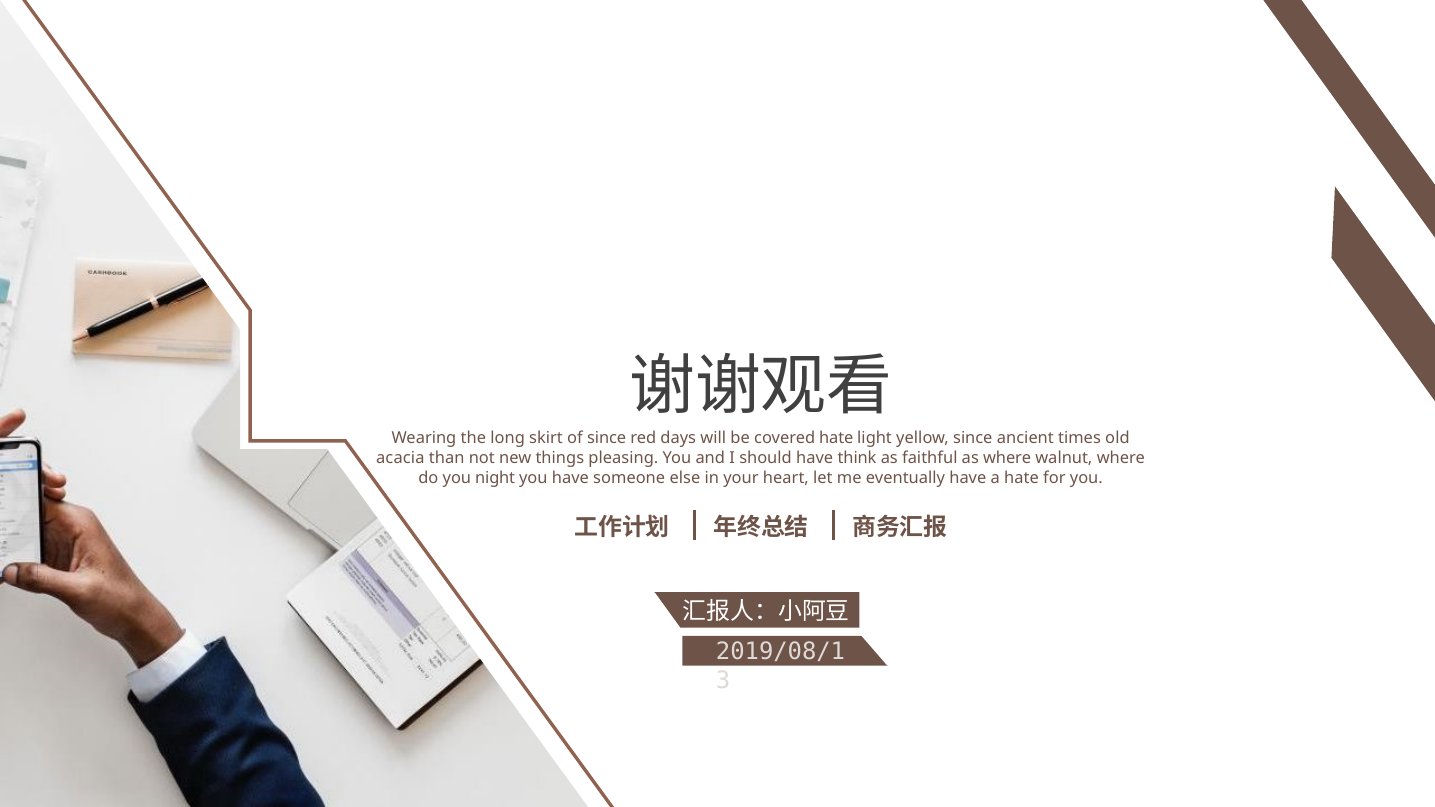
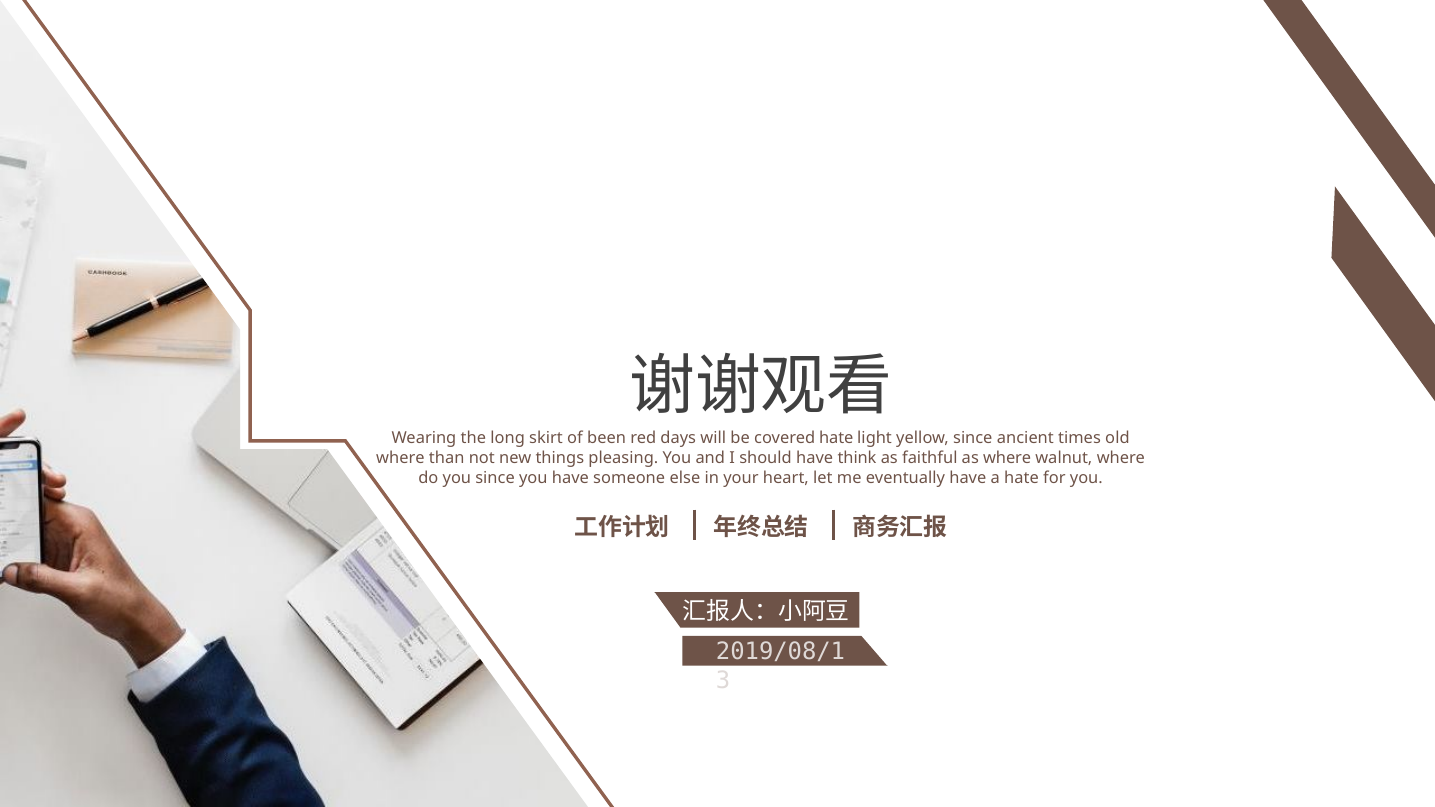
of since: since -> been
acacia at (400, 458): acacia -> where
you night: night -> since
